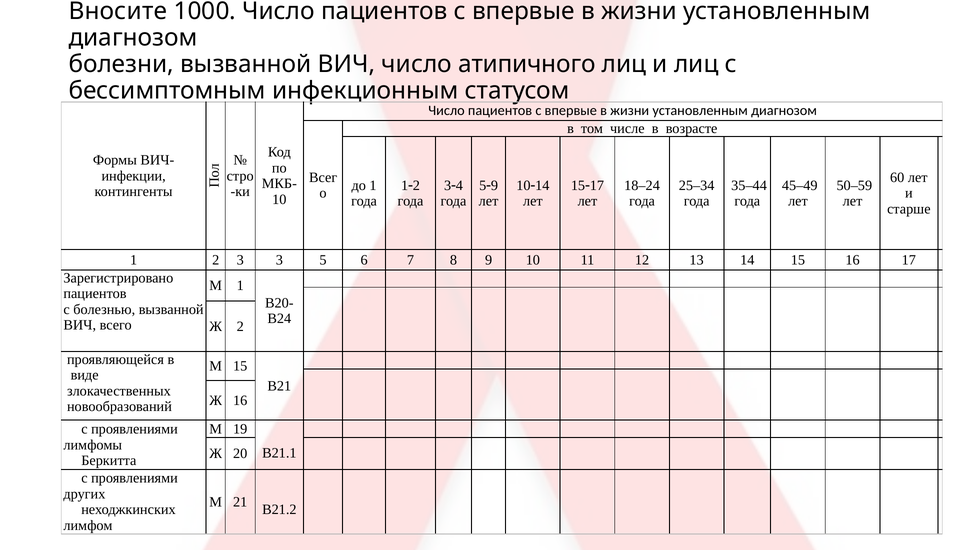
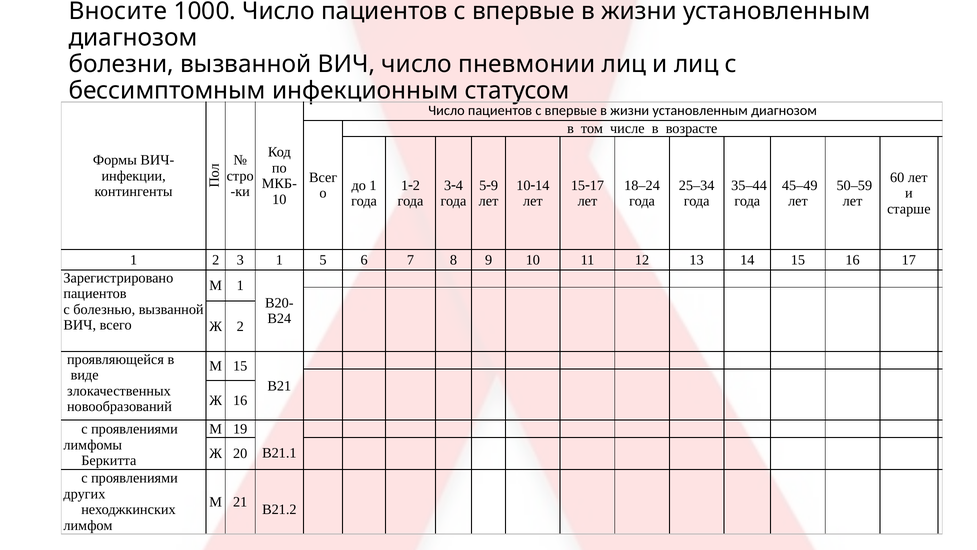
атипичного: атипичного -> пневмонии
3 3: 3 -> 1
